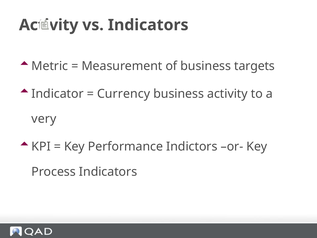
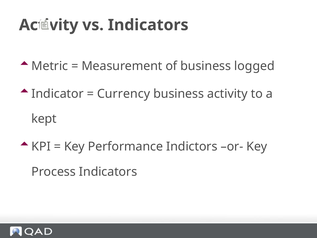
targets: targets -> logged
very: very -> kept
